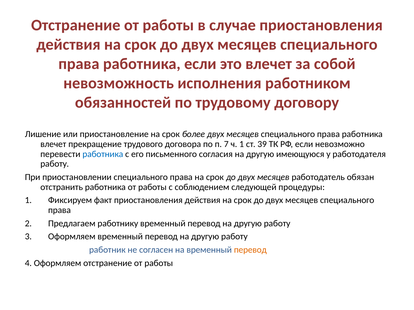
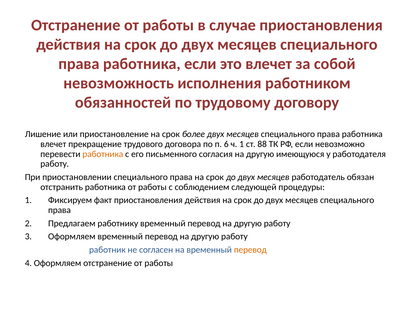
7: 7 -> 6
39: 39 -> 88
работника at (103, 154) colour: blue -> orange
